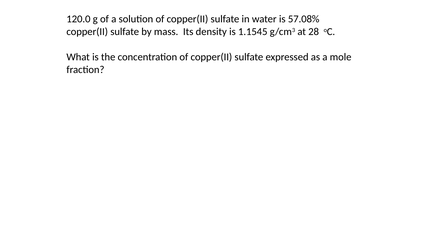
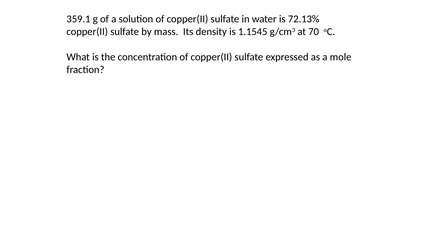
120.0: 120.0 -> 359.1
57.08%: 57.08% -> 72.13%
28: 28 -> 70
